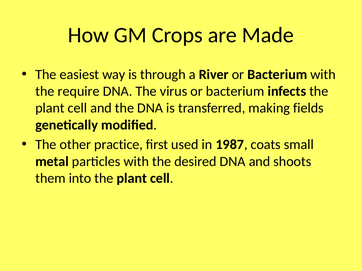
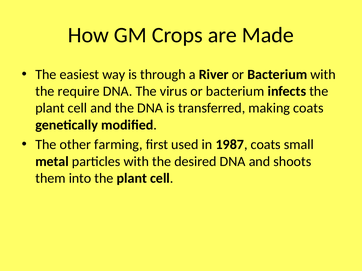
making fields: fields -> coats
practice: practice -> farming
